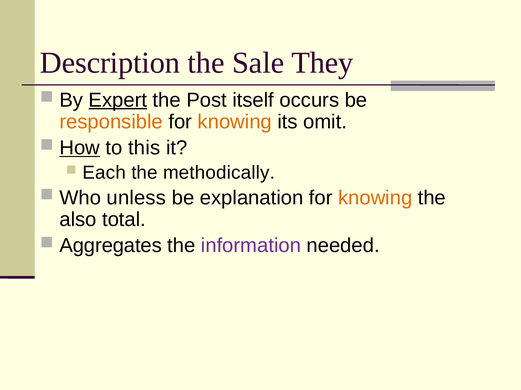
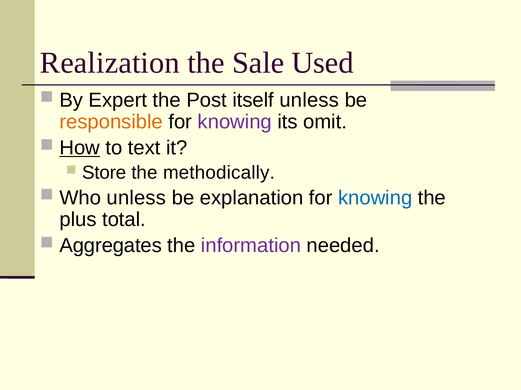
Description: Description -> Realization
They: They -> Used
Expert underline: present -> none
itself occurs: occurs -> unless
knowing at (235, 122) colour: orange -> purple
this: this -> text
Each: Each -> Store
knowing at (375, 198) colour: orange -> blue
also: also -> plus
